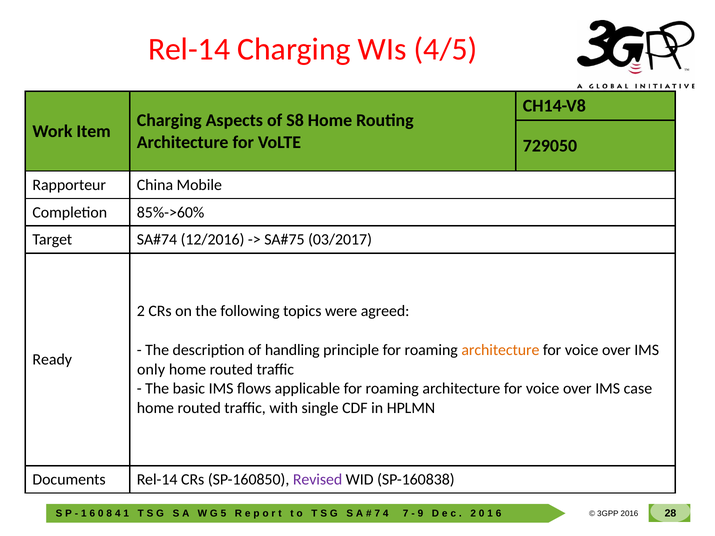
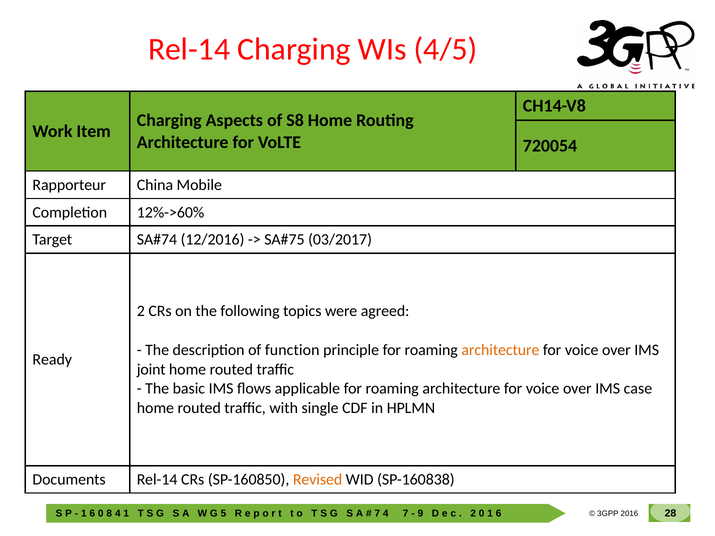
729050: 729050 -> 720054
85%->60%: 85%->60% -> 12%->60%
handling: handling -> function
only: only -> joint
Revised colour: purple -> orange
